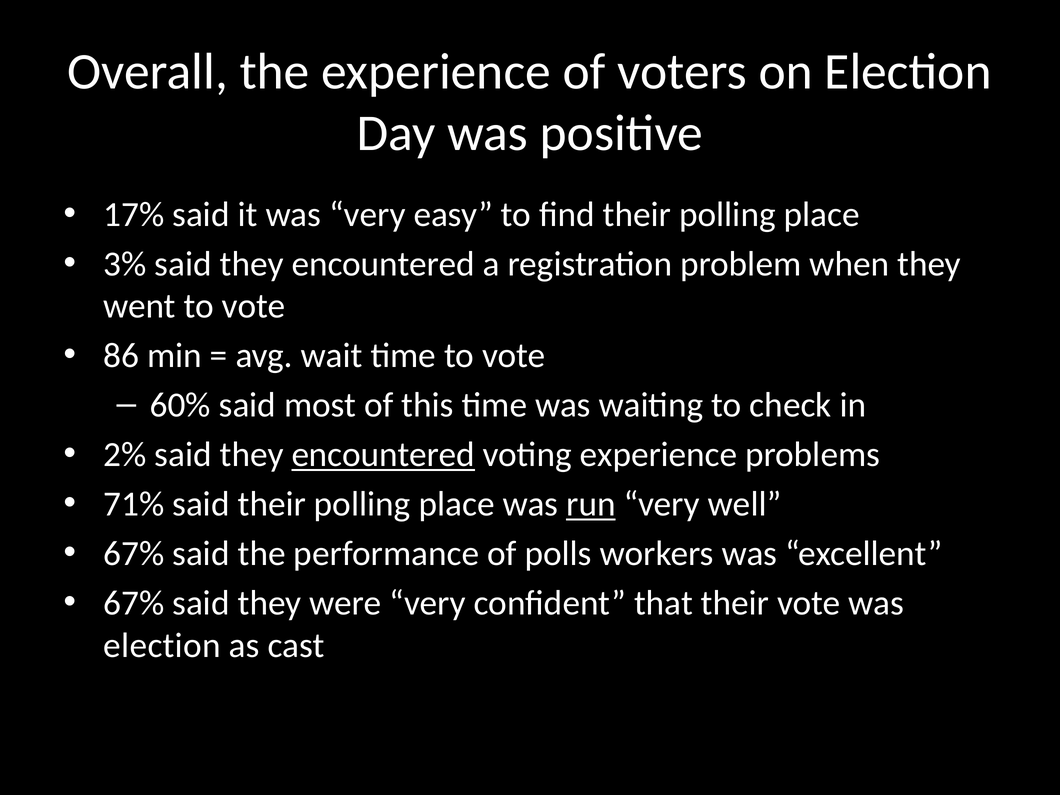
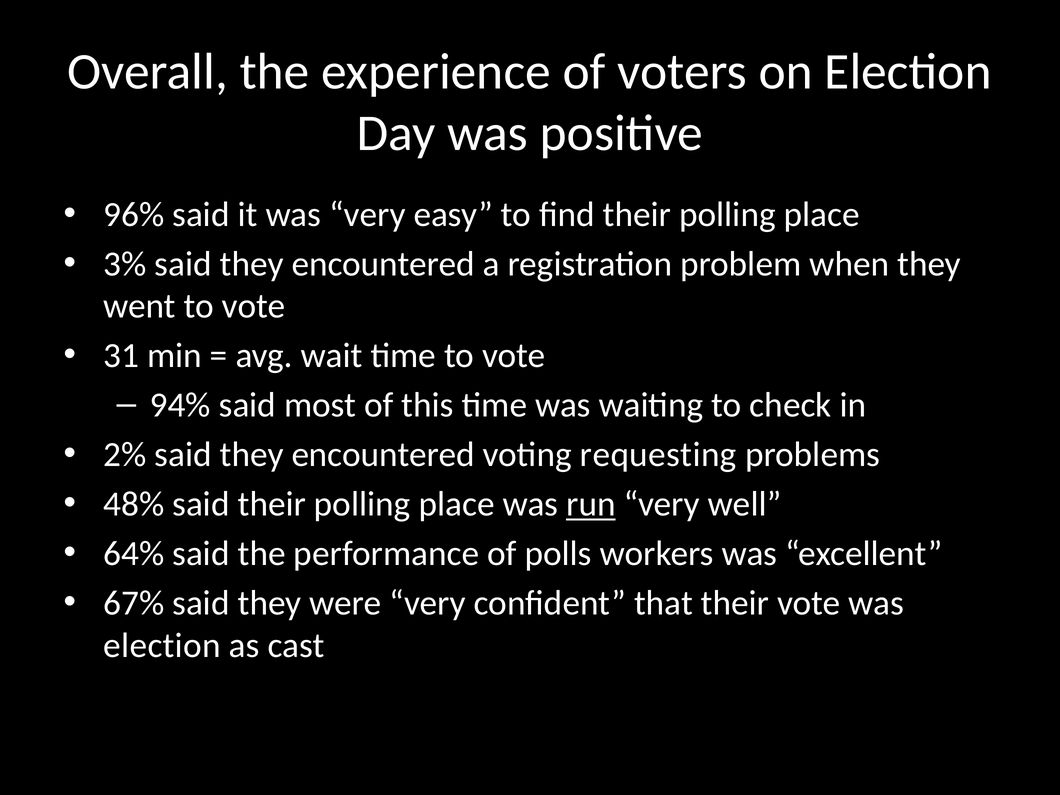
17%: 17% -> 96%
86: 86 -> 31
60%: 60% -> 94%
encountered at (383, 455) underline: present -> none
voting experience: experience -> requesting
71%: 71% -> 48%
67% at (134, 554): 67% -> 64%
